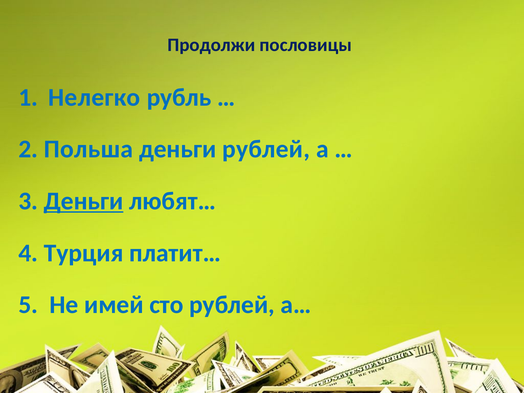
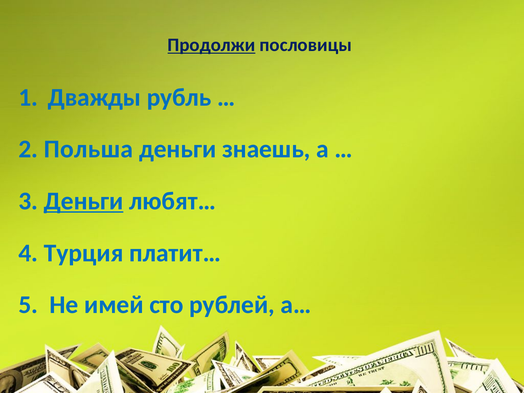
Продолжи underline: none -> present
Нелегко: Нелегко -> Дважды
деньги рублей: рублей -> знаешь
